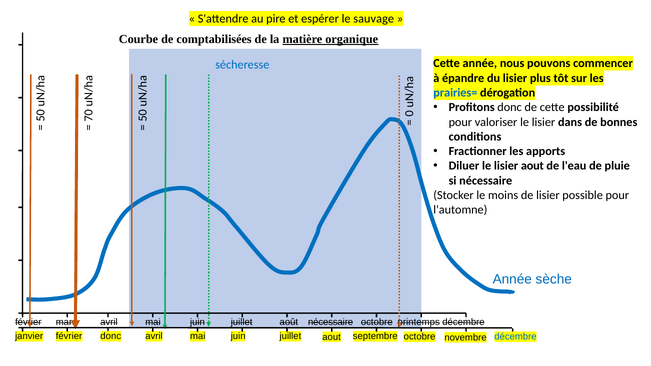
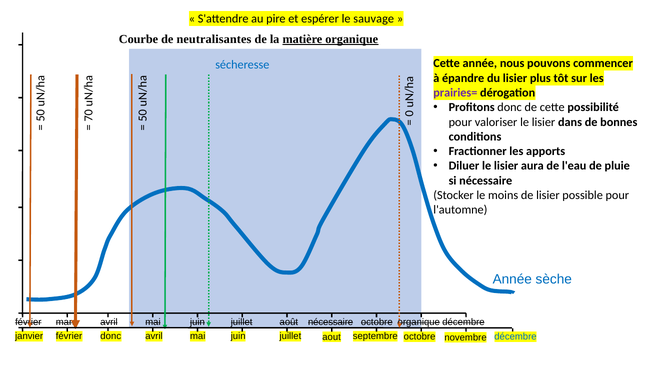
comptabilisées: comptabilisées -> neutralisantes
prairies= colour: blue -> purple
lisier aout: aout -> aura
printemps at (419, 322): printemps -> organique
